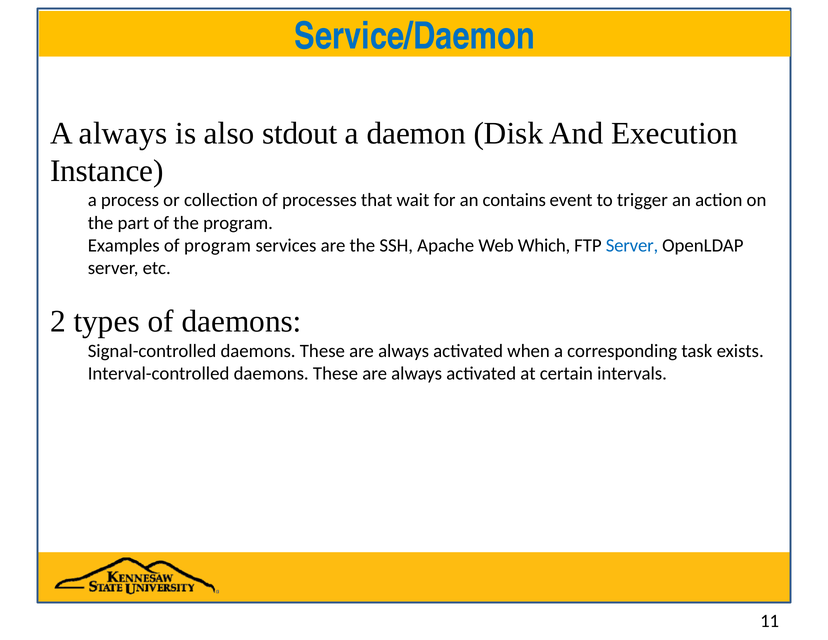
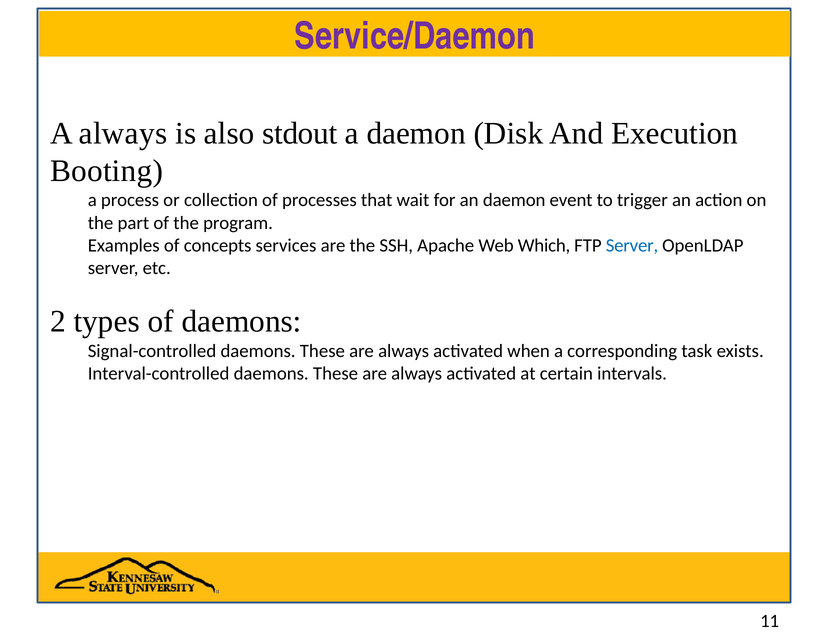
Service/Daemon colour: blue -> purple
Instance: Instance -> Booting
an contains: contains -> daemon
of program: program -> concepts
